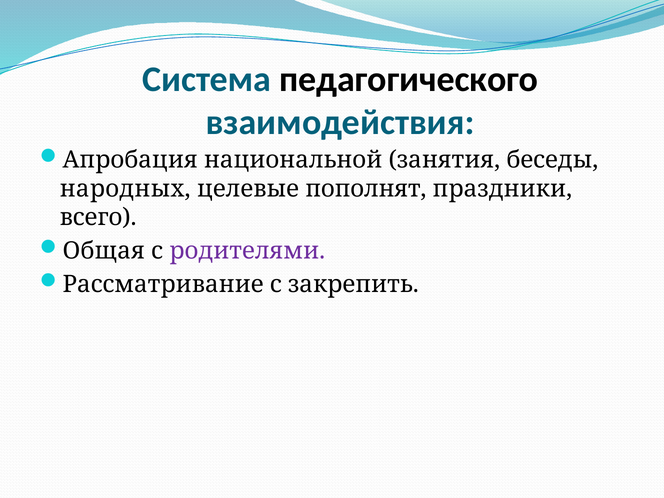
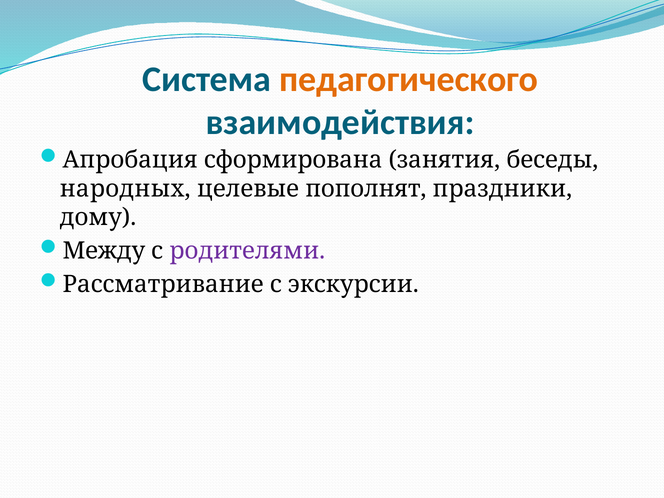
педагогического colour: black -> orange
национальной: национальной -> сформирована
всего: всего -> дому
Общая: Общая -> Между
закрепить: закрепить -> экскурсии
